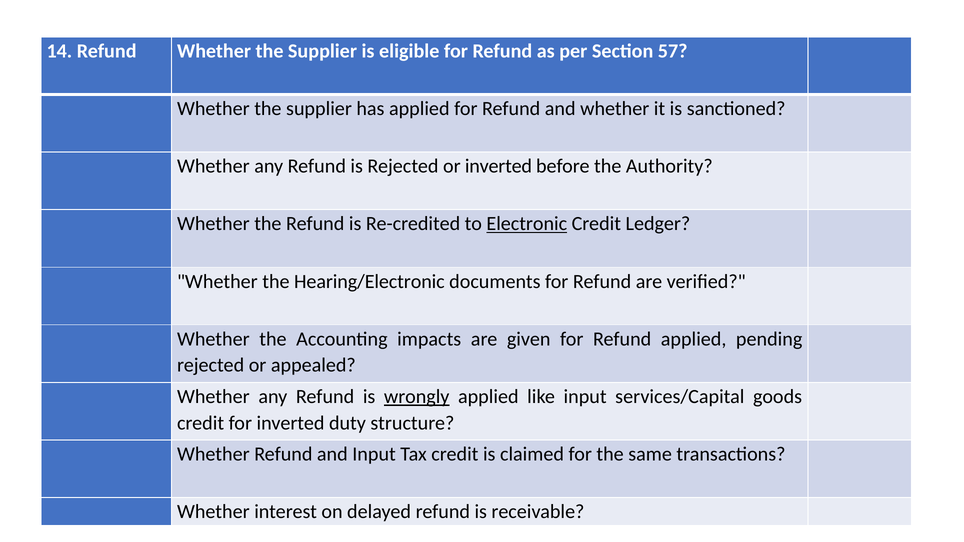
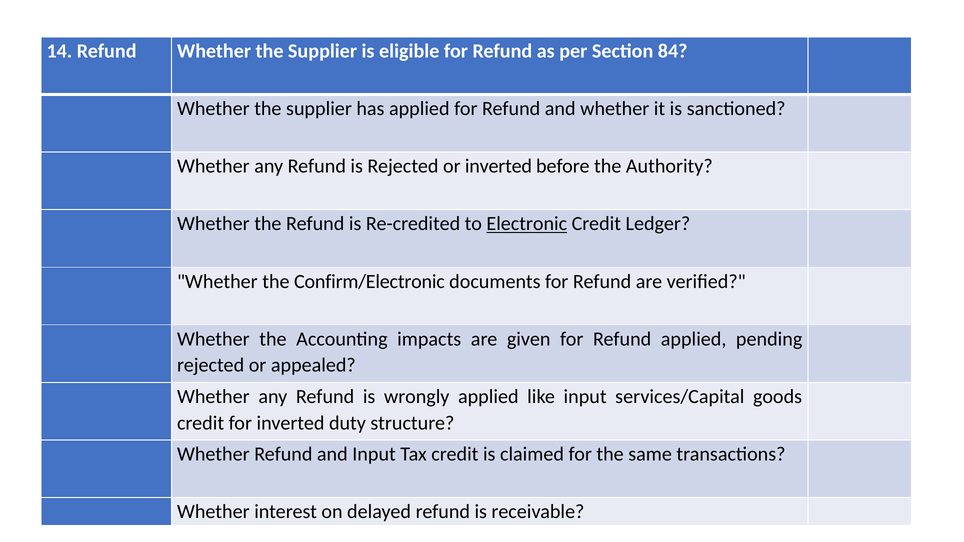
57: 57 -> 84
Hearing/Electronic: Hearing/Electronic -> Confirm/Electronic
wrongly underline: present -> none
